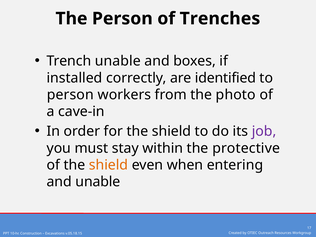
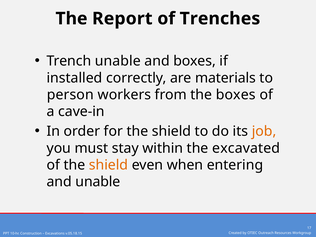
The Person: Person -> Report
identified: identified -> materials
the photo: photo -> boxes
job colour: purple -> orange
protective: protective -> excavated
